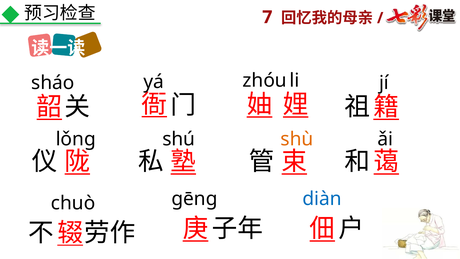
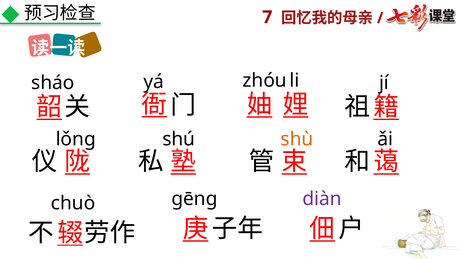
diàn colour: blue -> purple
